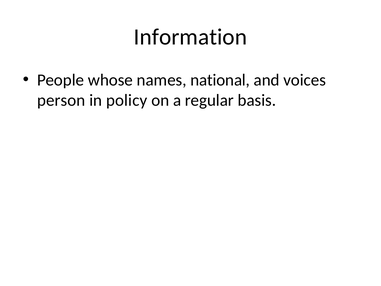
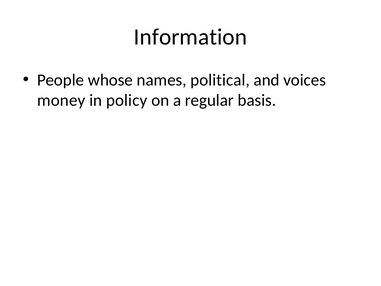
national: national -> political
person: person -> money
